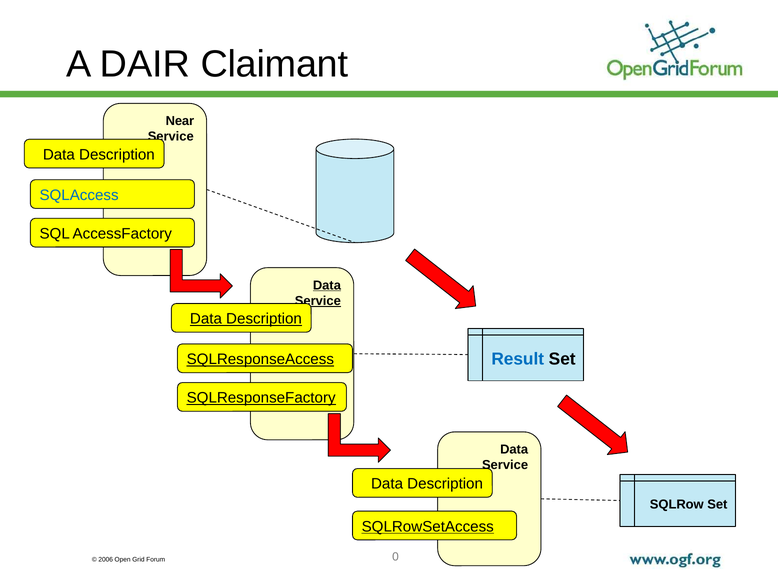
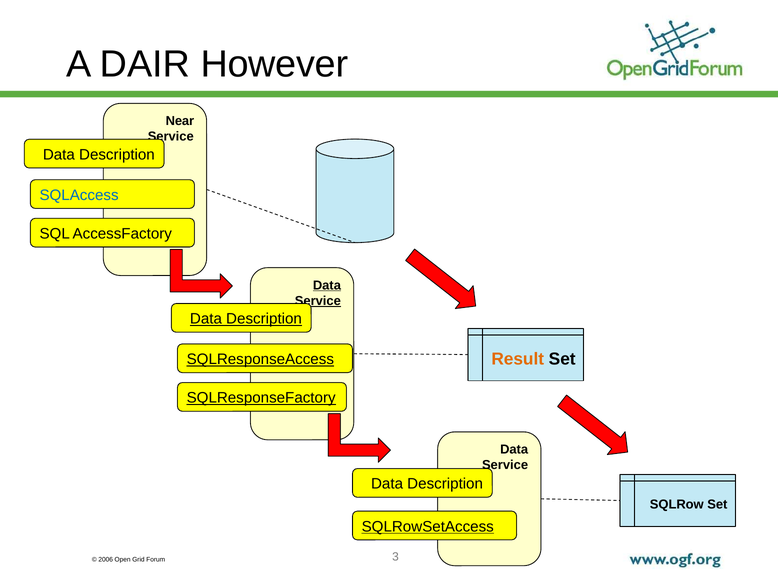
Claimant: Claimant -> However
Result colour: blue -> orange
0: 0 -> 3
